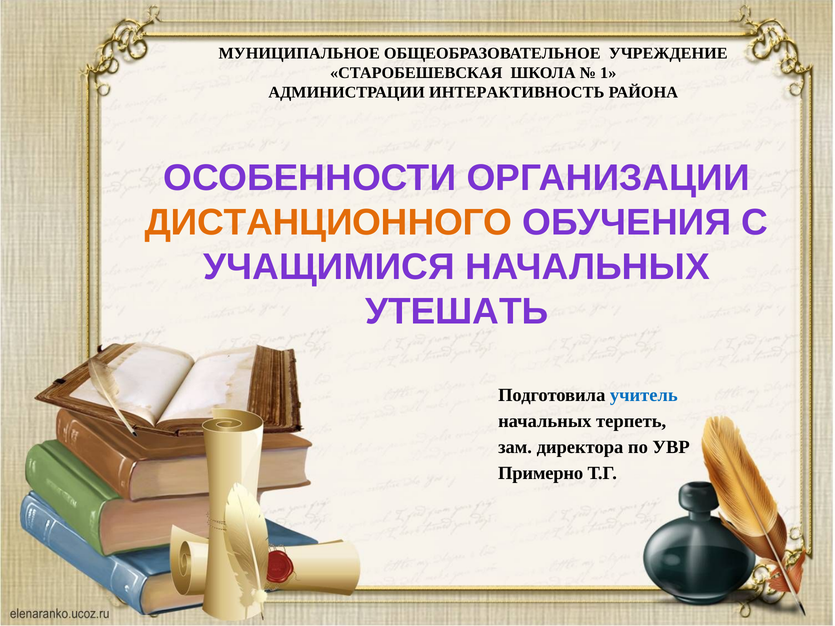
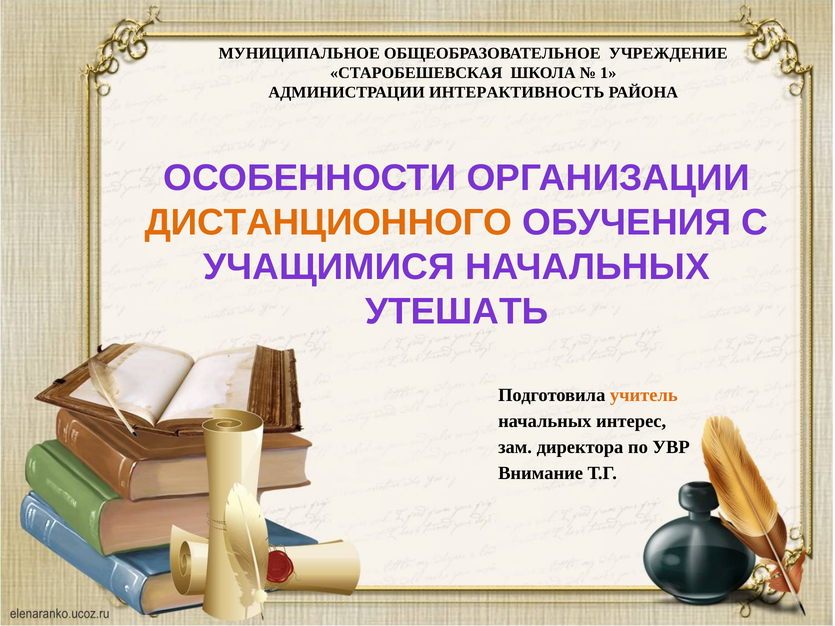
учитель colour: blue -> orange
терпеть: терпеть -> интерес
Примерно: Примерно -> Внимание
